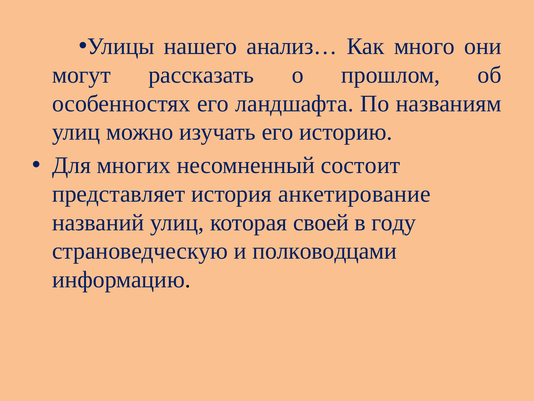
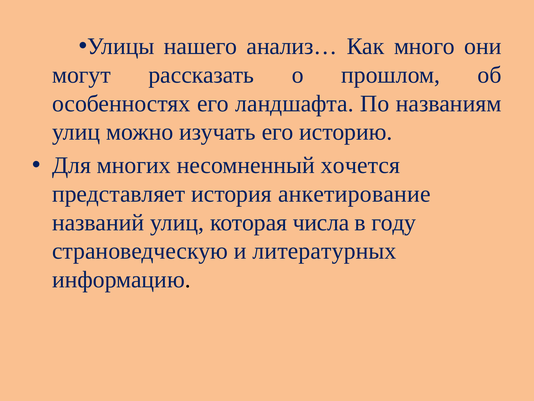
состоит: состоит -> хочется
своей: своей -> числа
полководцами: полководцами -> литературных
